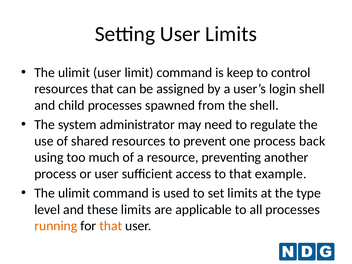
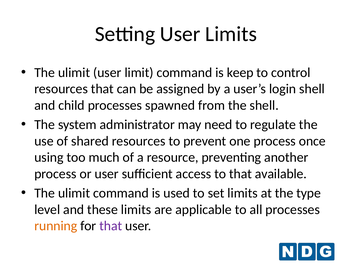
back: back -> once
example: example -> available
that at (111, 226) colour: orange -> purple
